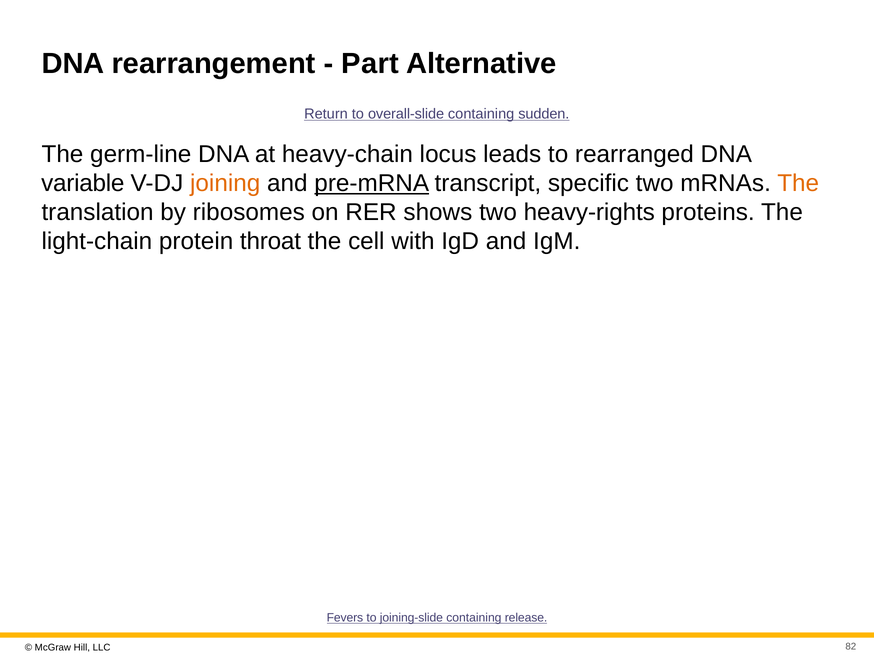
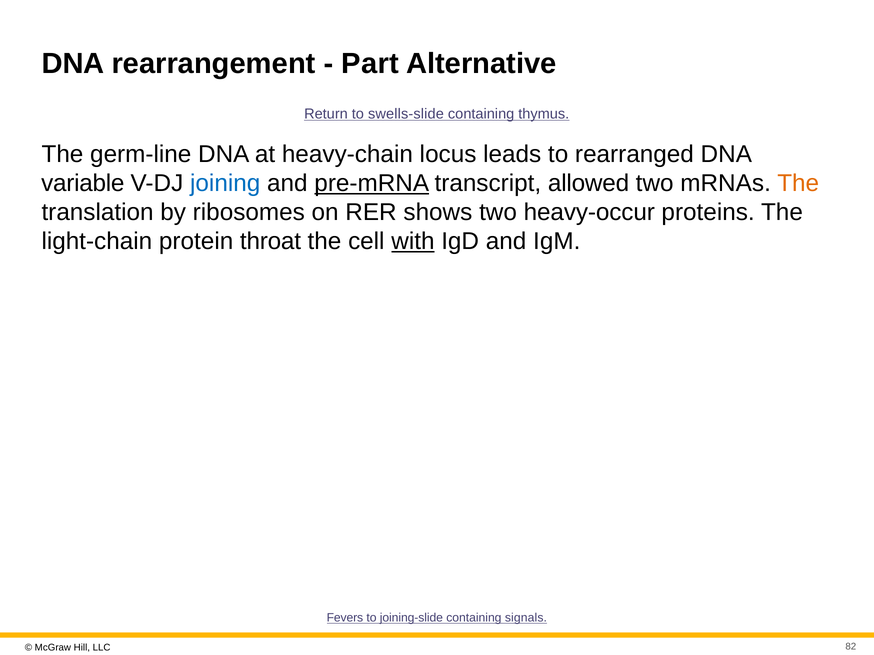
overall-slide: overall-slide -> swells-slide
sudden: sudden -> thymus
joining colour: orange -> blue
specific: specific -> allowed
heavy-rights: heavy-rights -> heavy-occur
with underline: none -> present
release: release -> signals
